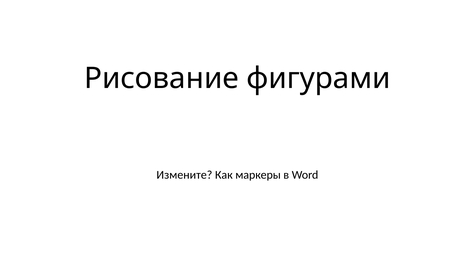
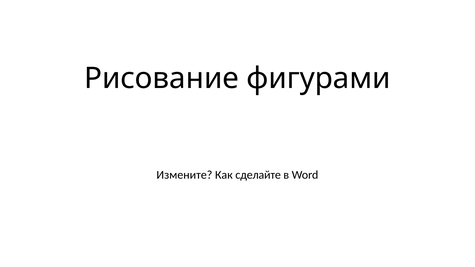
маркеры: маркеры -> сделайте
